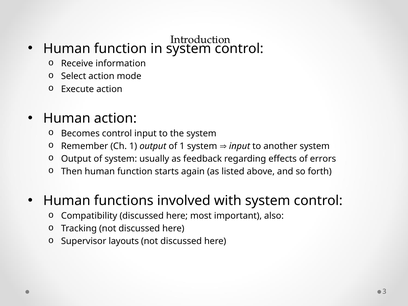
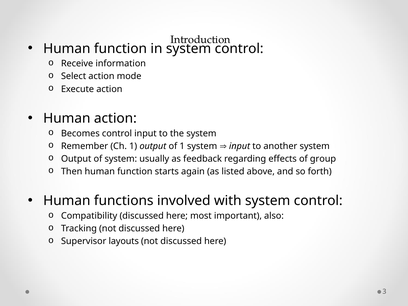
errors: errors -> group
